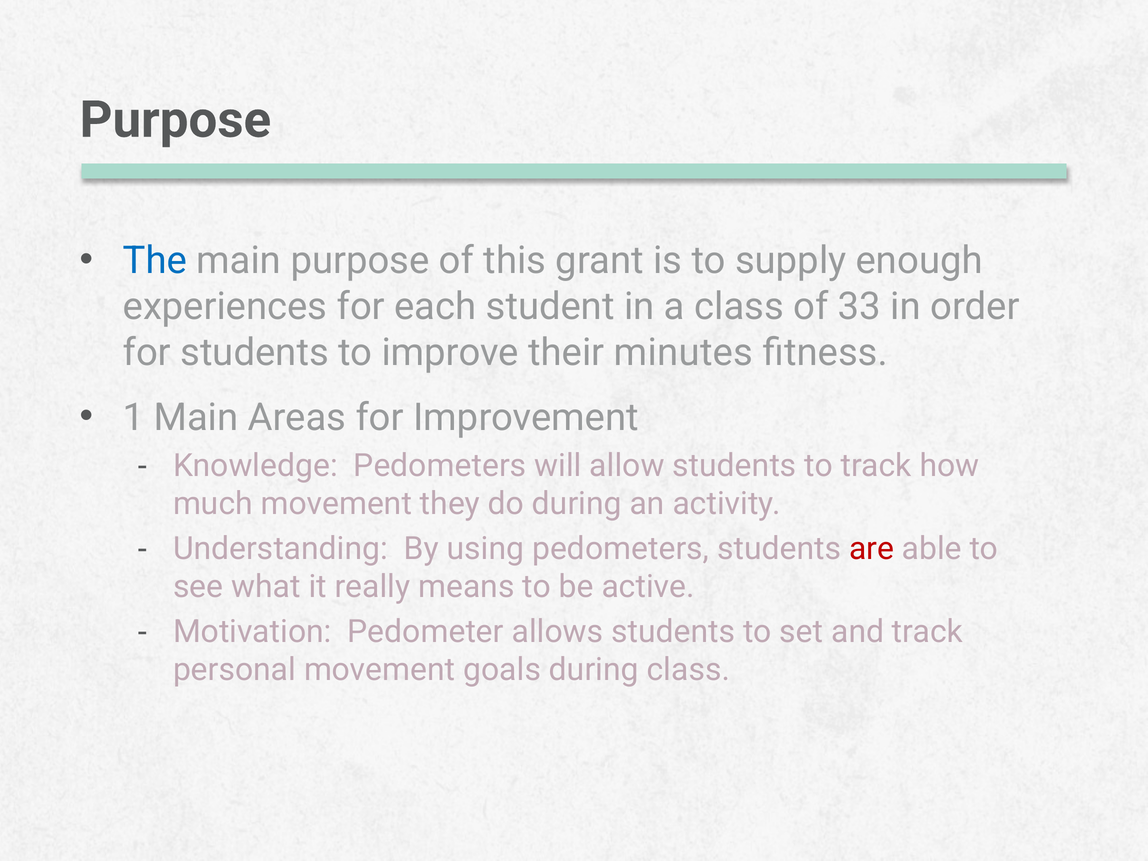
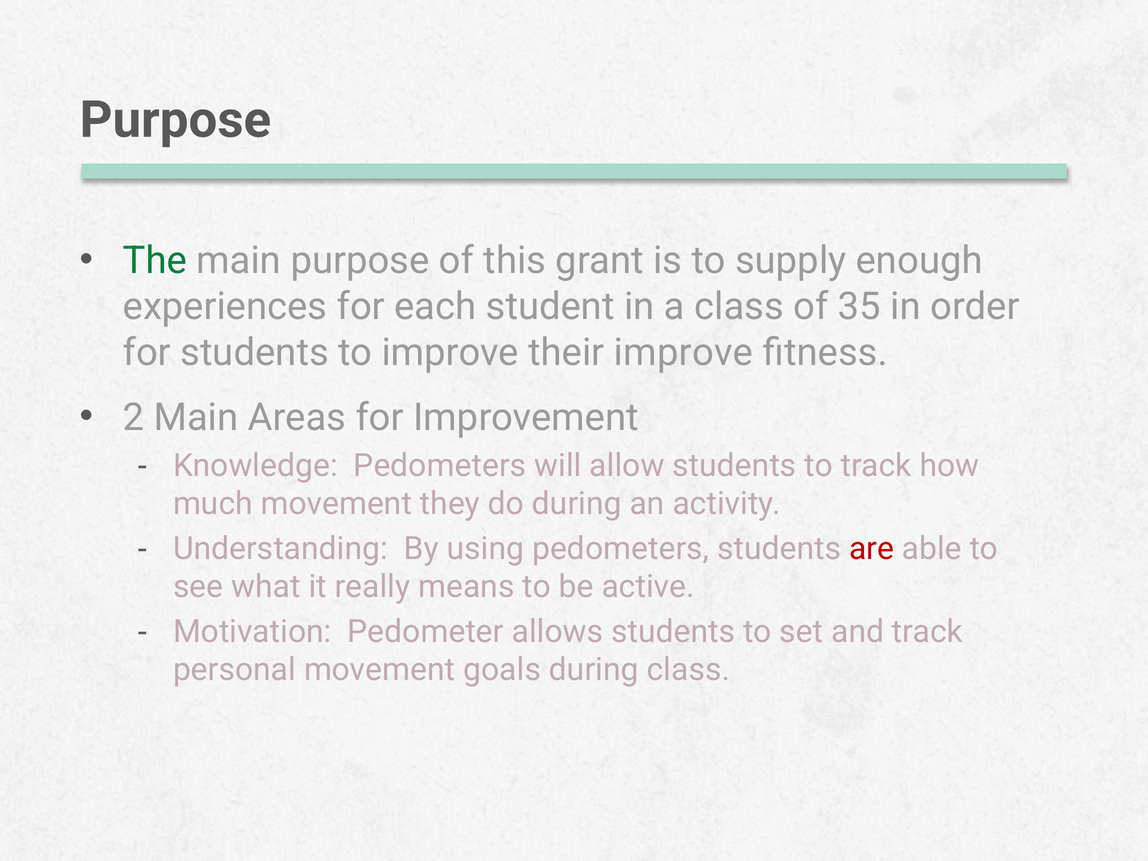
The colour: blue -> green
33: 33 -> 35
their minutes: minutes -> improve
1: 1 -> 2
